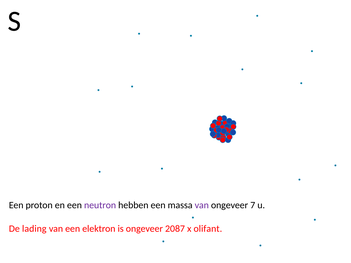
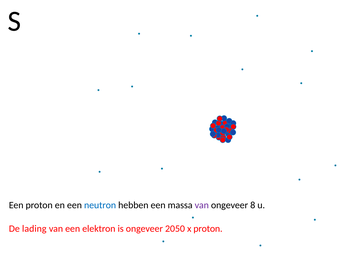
neutron colour: purple -> blue
7: 7 -> 8
2087: 2087 -> 2050
x olifant: olifant -> proton
